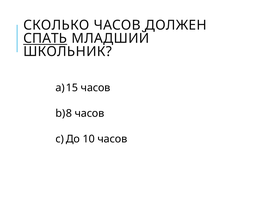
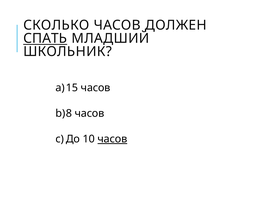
часов at (112, 139) underline: none -> present
